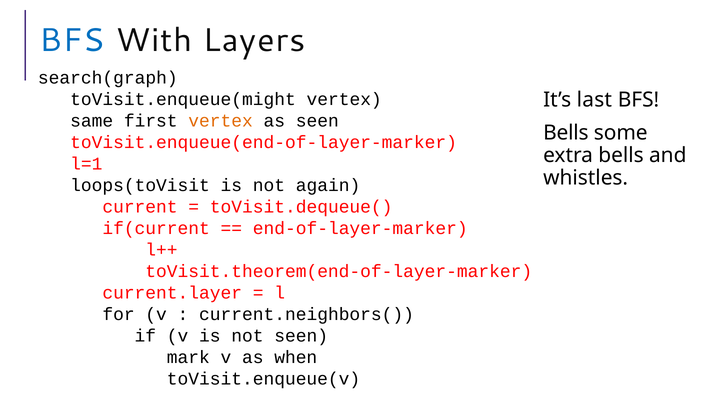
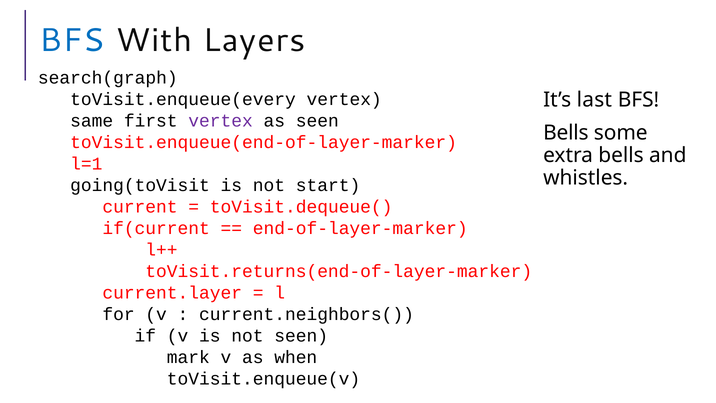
toVisit.enqueue(might: toVisit.enqueue(might -> toVisit.enqueue(every
vertex at (221, 121) colour: orange -> purple
loops(toVisit: loops(toVisit -> going(toVisit
again: again -> start
toVisit.theorem(end-of-layer-marker: toVisit.theorem(end-of-layer-marker -> toVisit.returns(end-of-layer-marker
